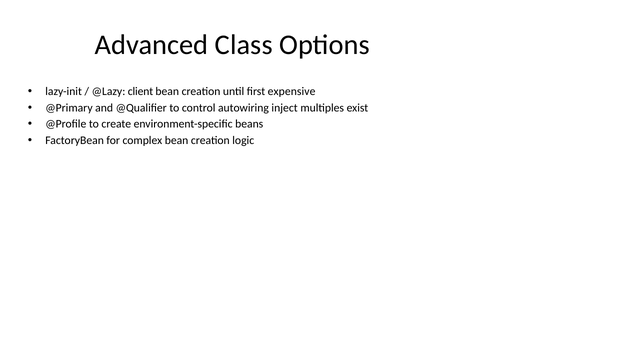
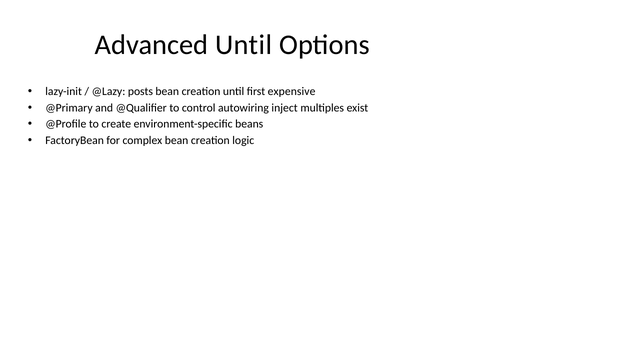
Advanced Class: Class -> Until
client: client -> posts
